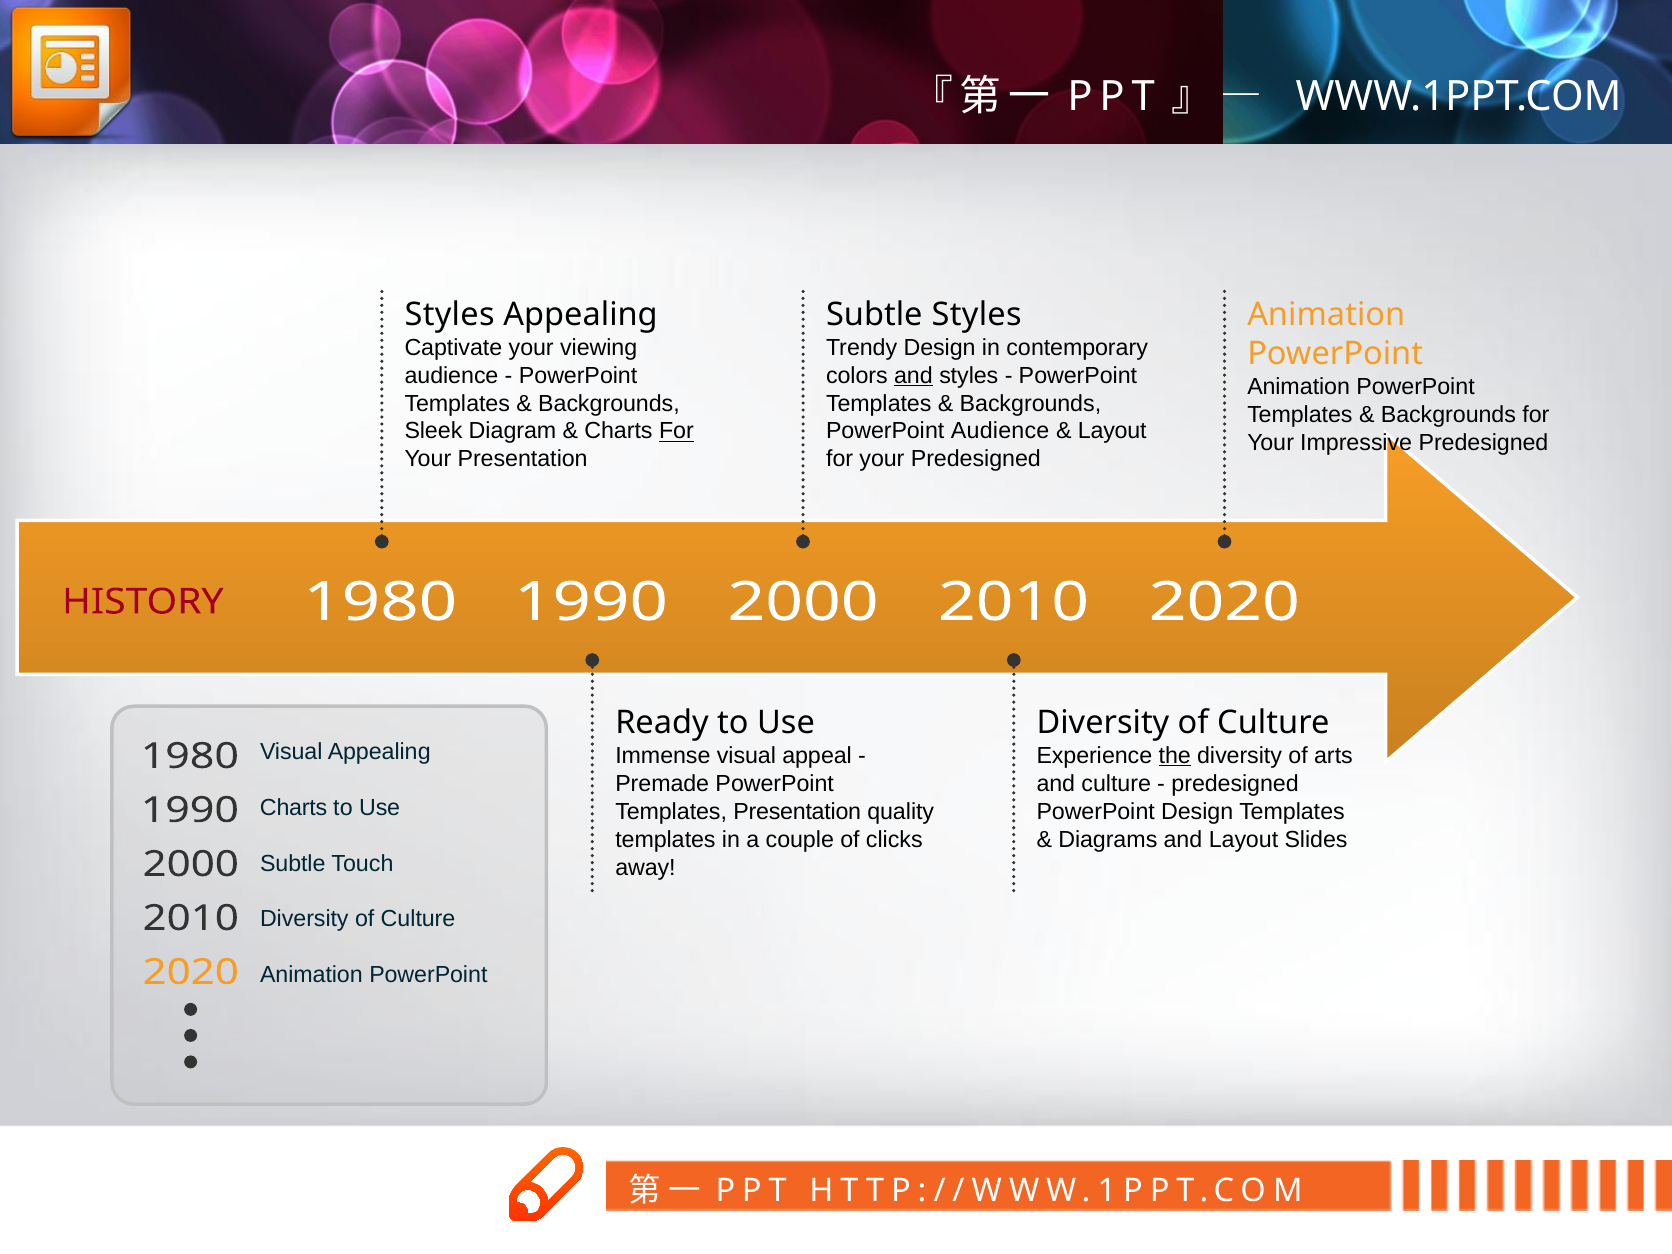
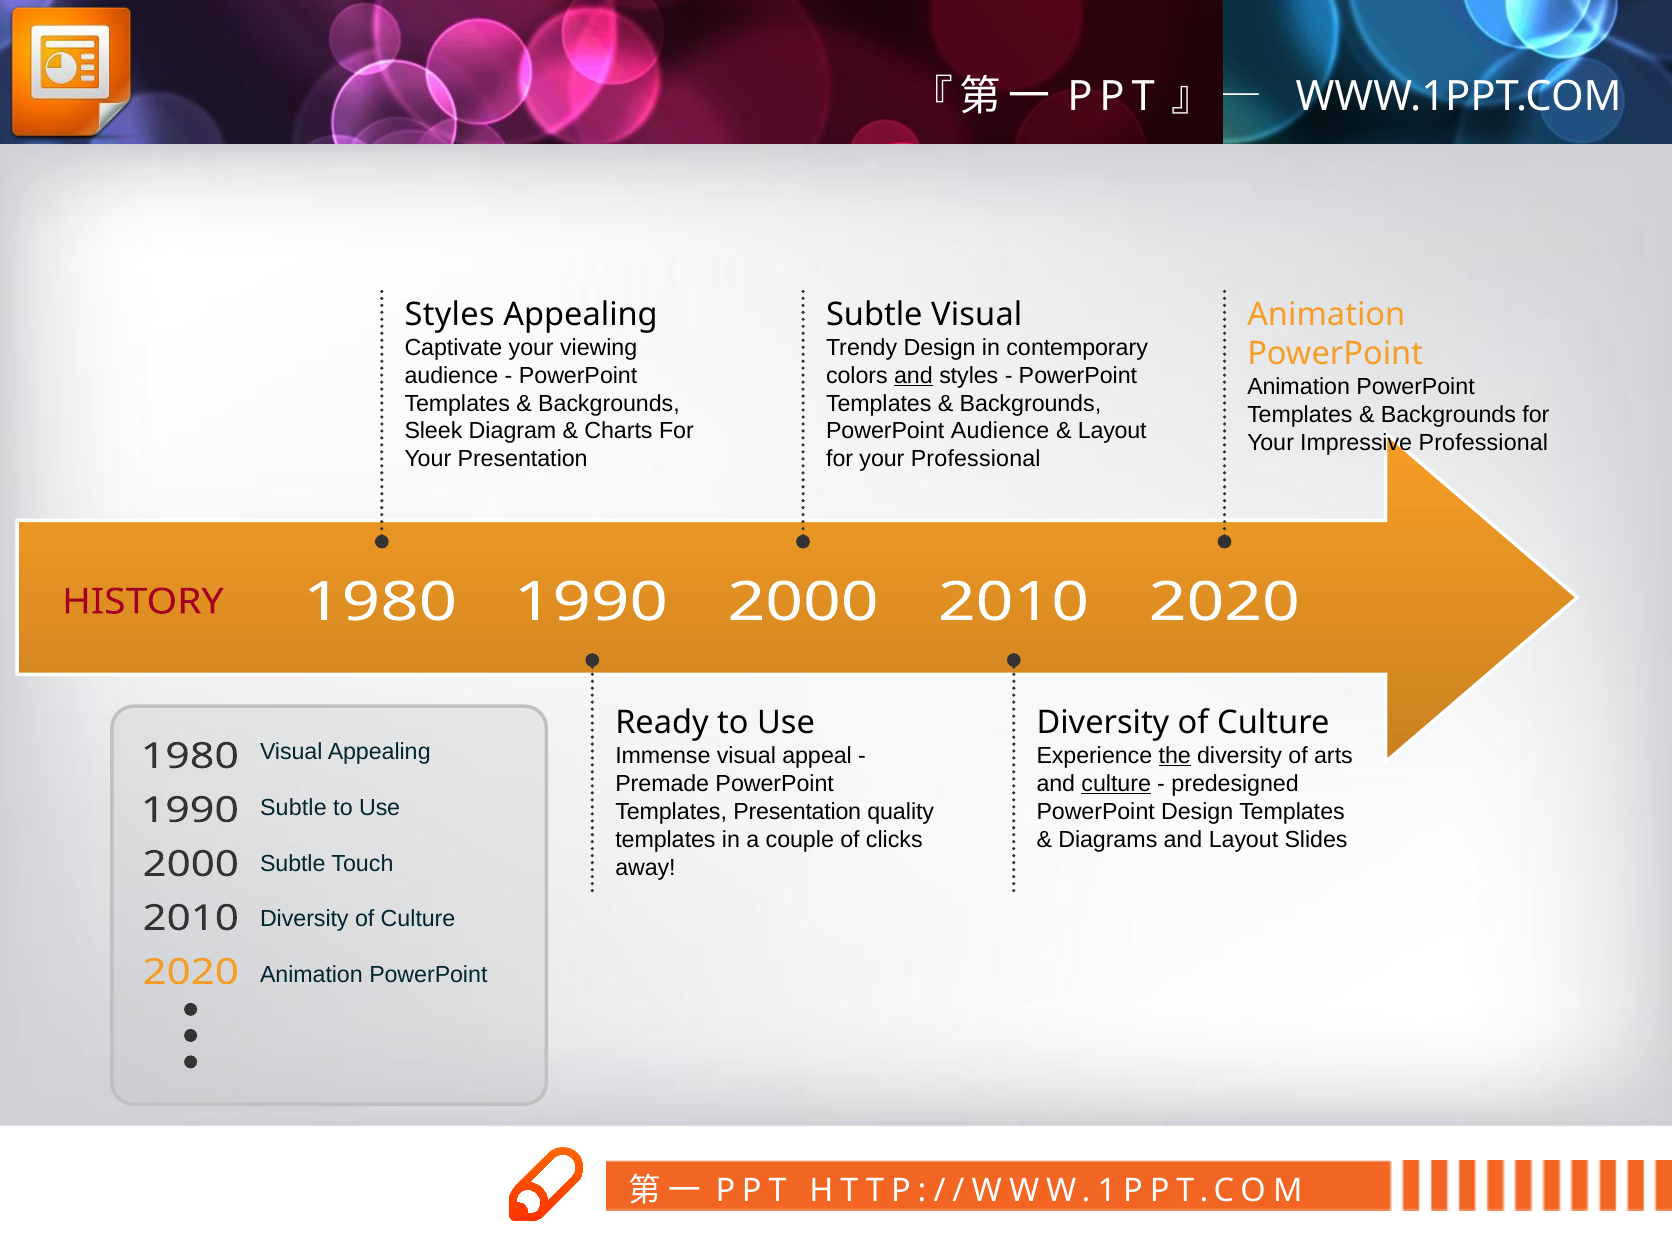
Subtle Styles: Styles -> Visual
For at (676, 431) underline: present -> none
Impressive Predesigned: Predesigned -> Professional
your Predesigned: Predesigned -> Professional
culture at (1116, 784) underline: none -> present
Charts at (294, 808): Charts -> Subtle
